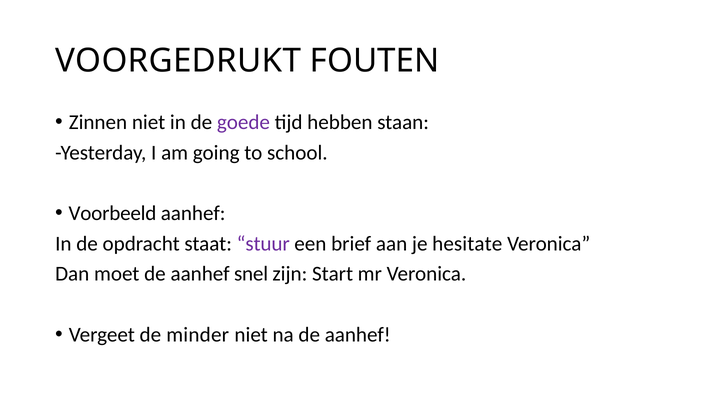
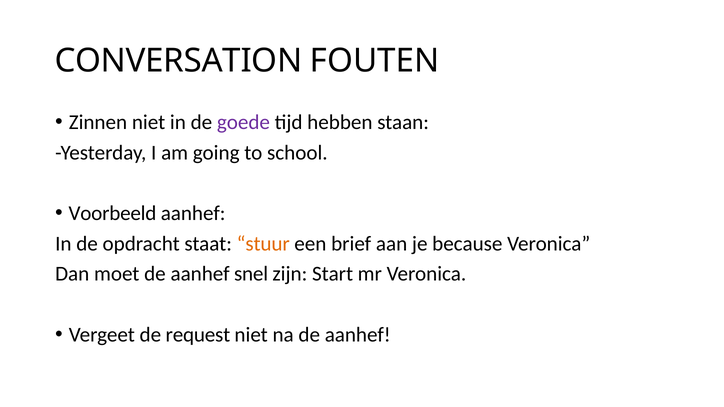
VOORGEDRUKT: VOORGEDRUKT -> CONVERSATION
stuur colour: purple -> orange
hesitate: hesitate -> because
minder: minder -> request
